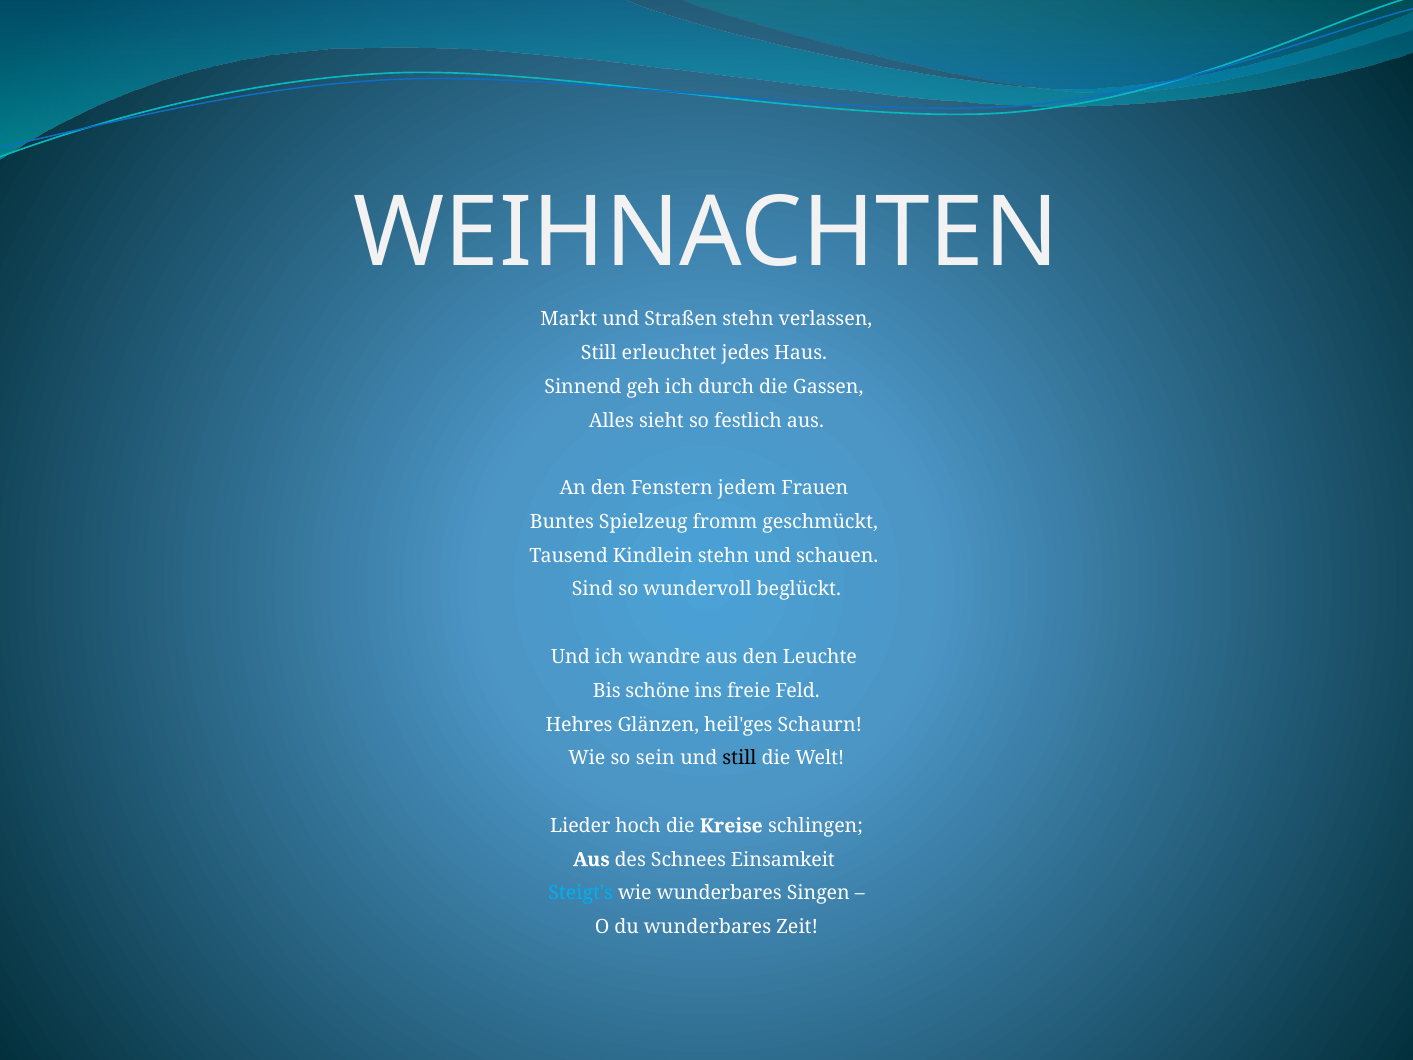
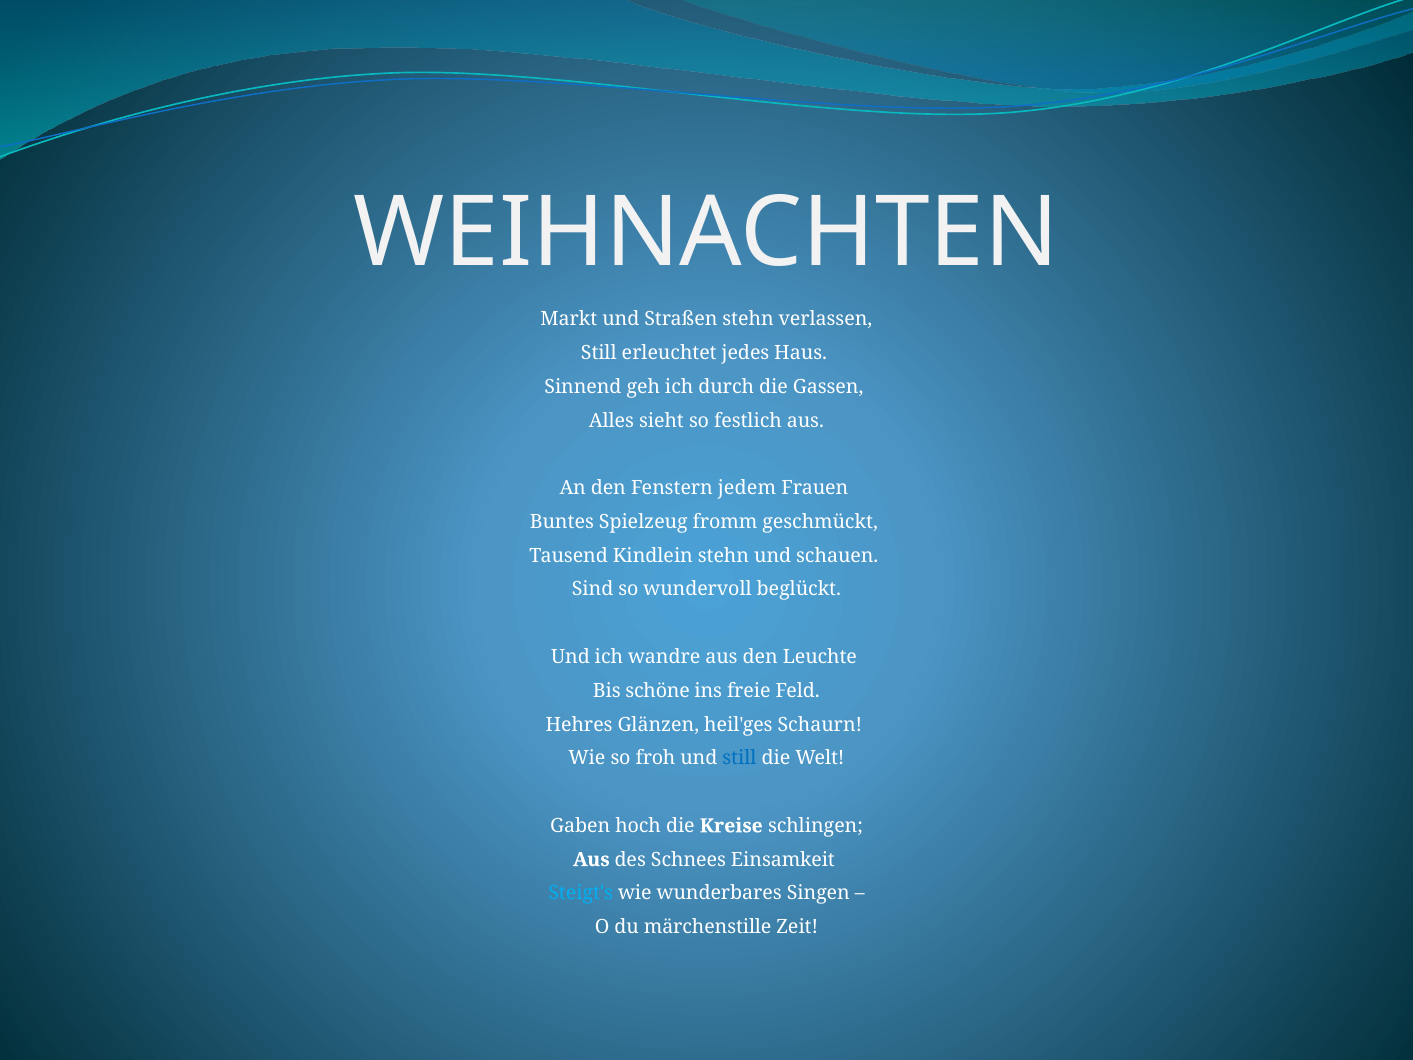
sein: sein -> froh
still at (739, 758) colour: black -> blue
Lieder: Lieder -> Gaben
du wunderbares: wunderbares -> märchenstille
